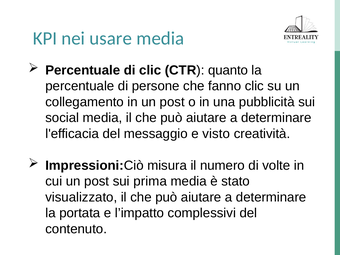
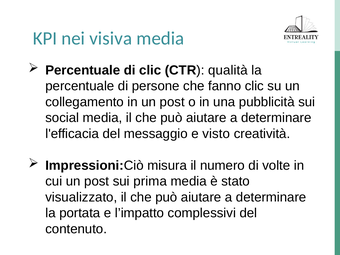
usare: usare -> visiva
quanto: quanto -> qualità
